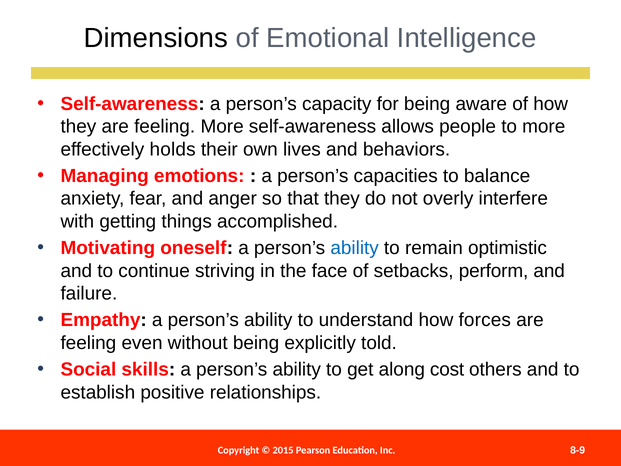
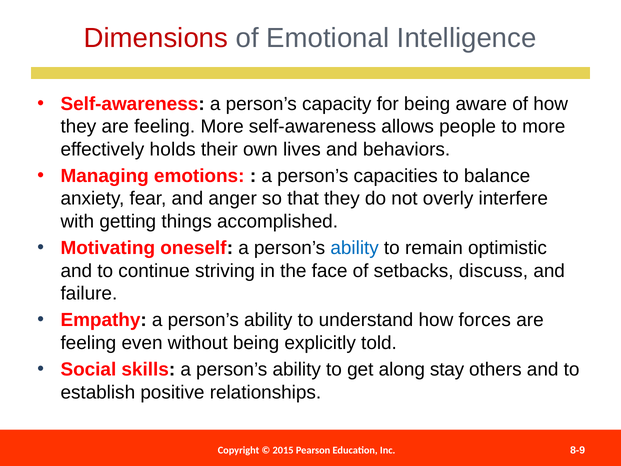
Dimensions colour: black -> red
perform: perform -> discuss
cost: cost -> stay
